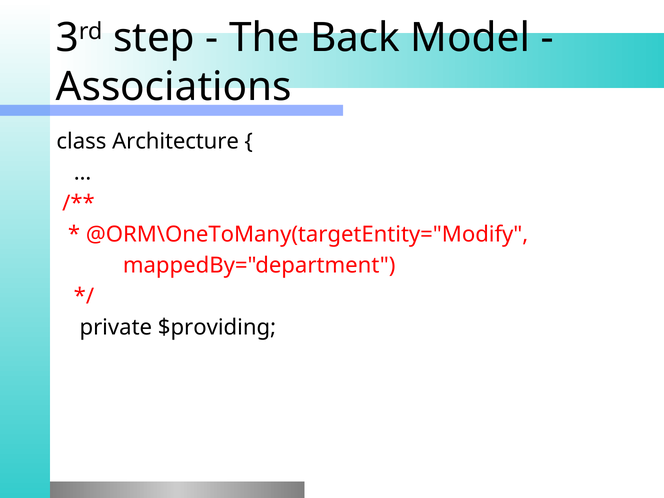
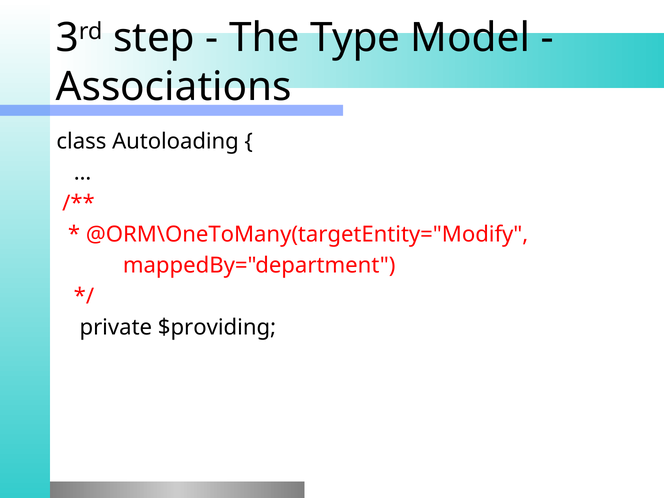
Back: Back -> Type
Architecture: Architecture -> Autoloading
